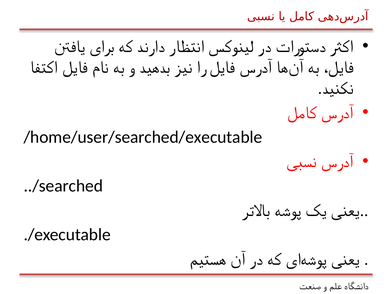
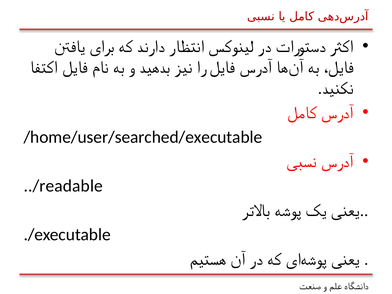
../searched: ../searched -> ../readable
